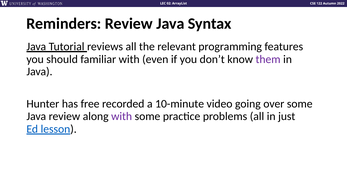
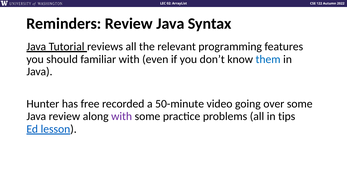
them colour: purple -> blue
10-minute: 10-minute -> 50-minute
just: just -> tips
